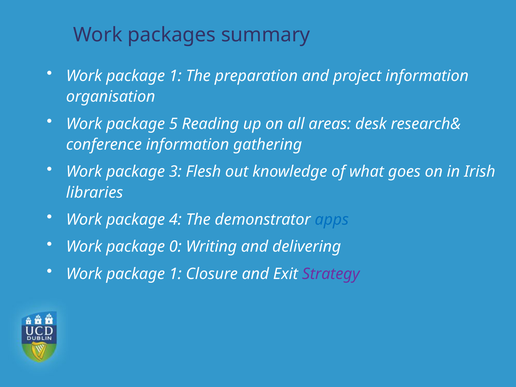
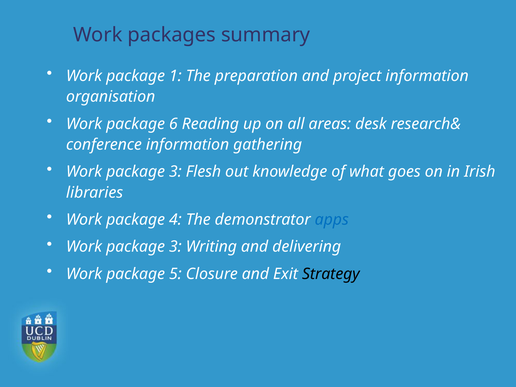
5: 5 -> 6
0 at (175, 247): 0 -> 3
1 at (175, 274): 1 -> 5
Strategy colour: purple -> black
